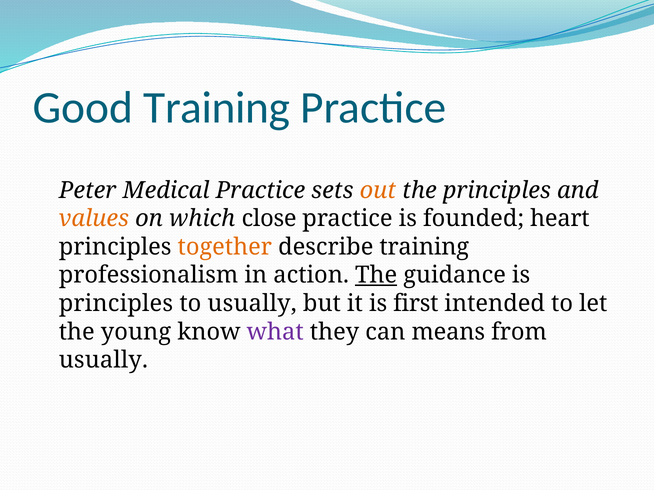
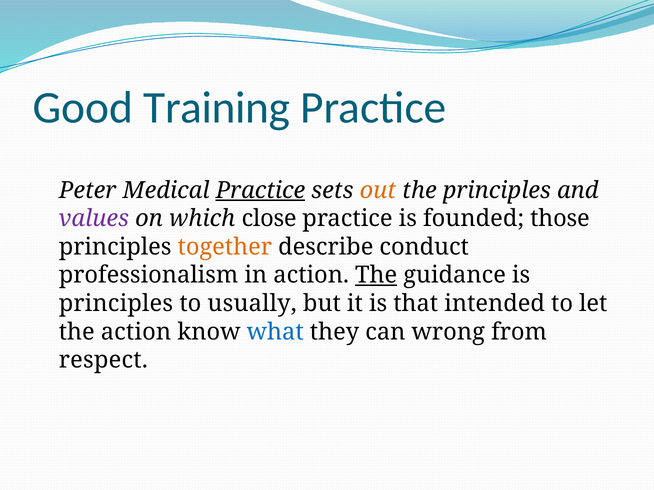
Practice at (260, 190) underline: none -> present
values colour: orange -> purple
heart: heart -> those
describe training: training -> conduct
first: first -> that
the young: young -> action
what colour: purple -> blue
means: means -> wrong
usually at (103, 360): usually -> respect
